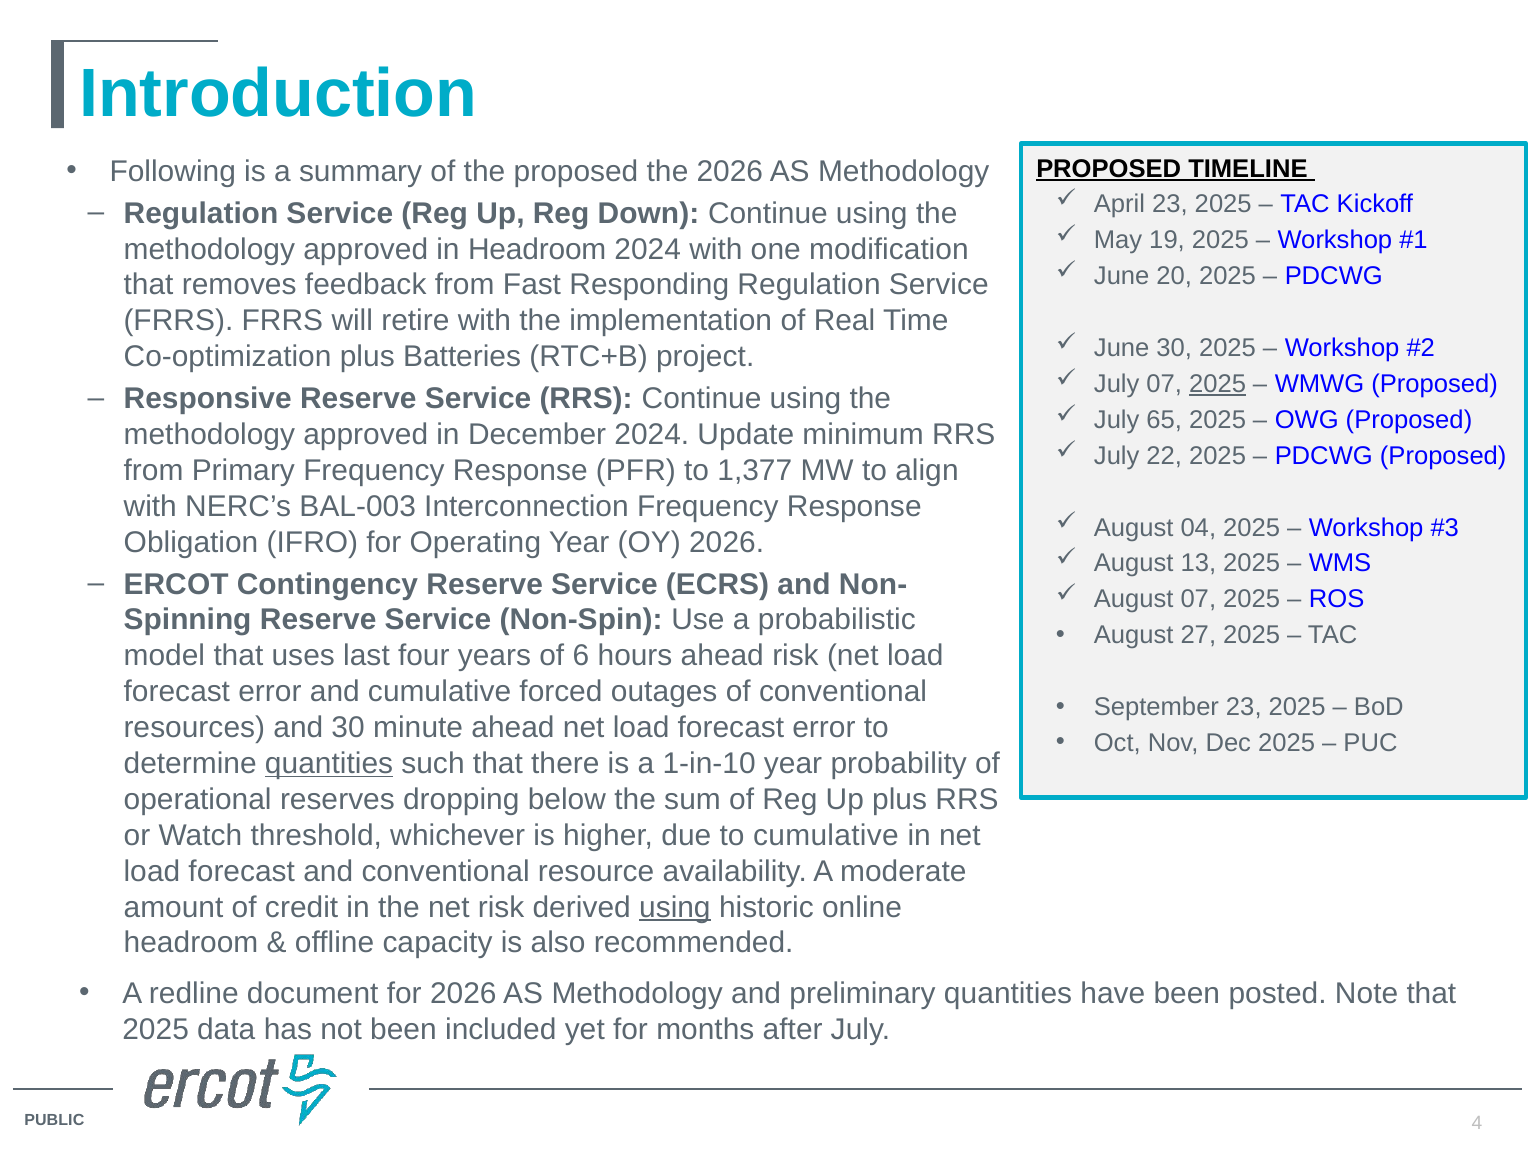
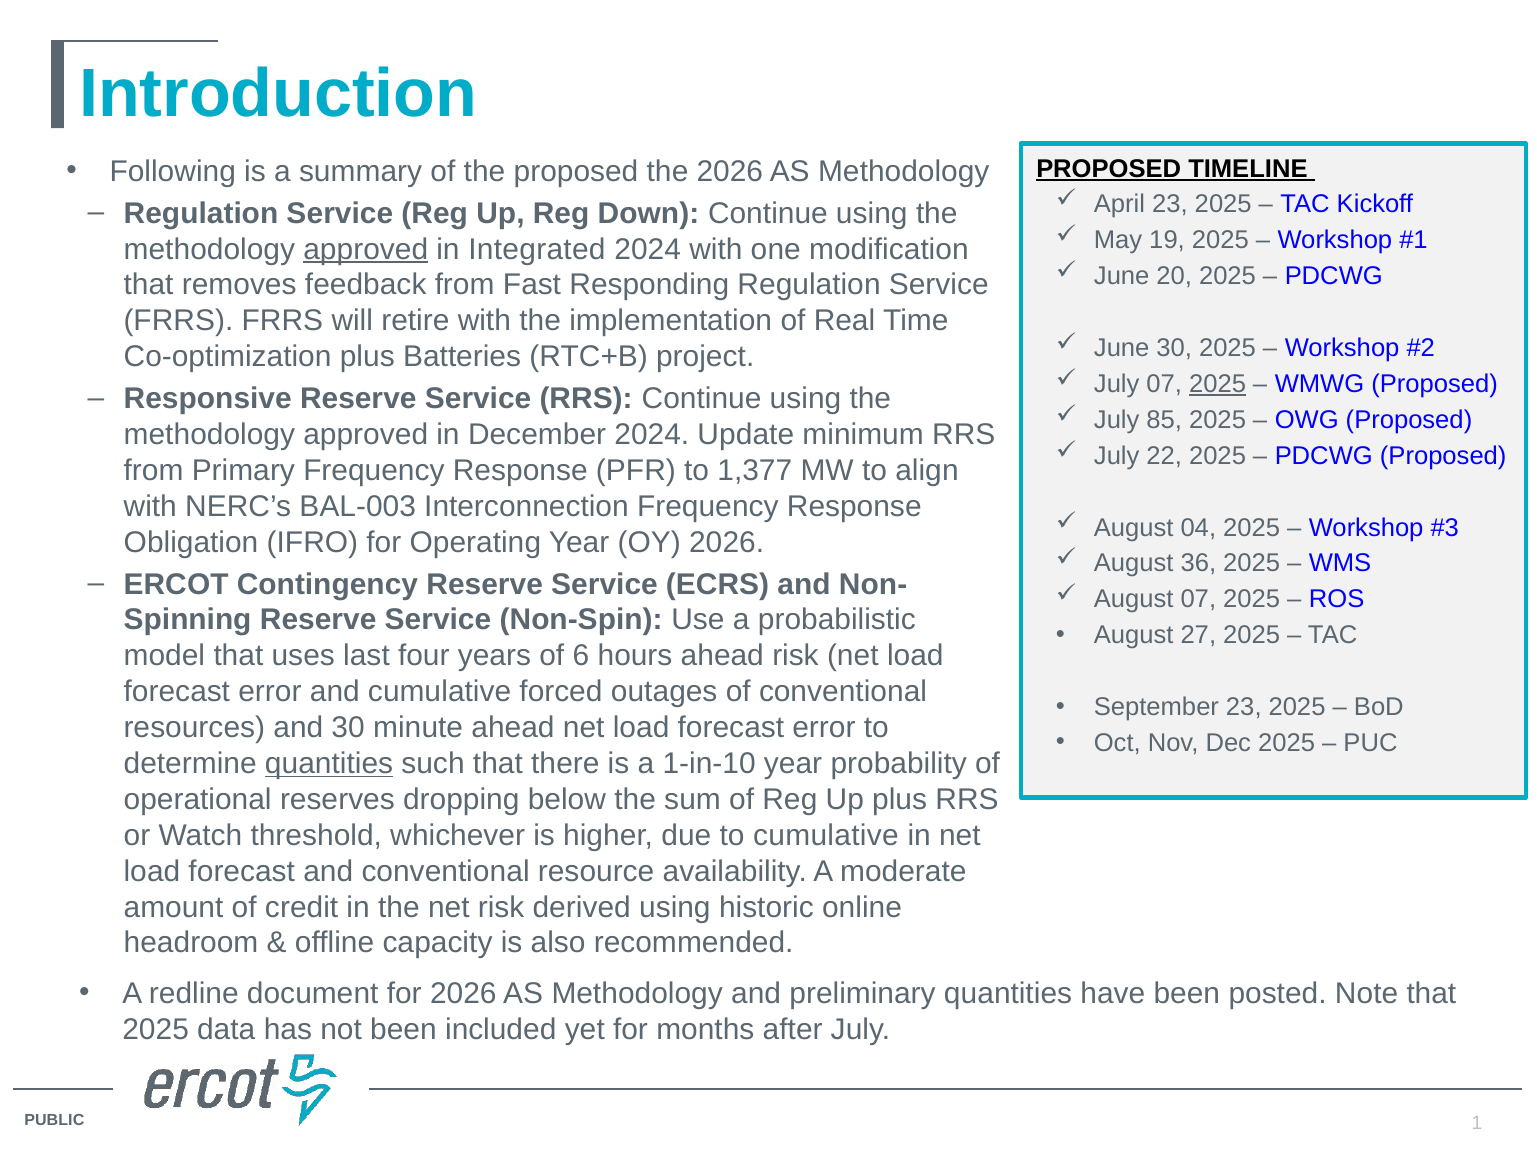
approved at (366, 249) underline: none -> present
in Headroom: Headroom -> Integrated
65: 65 -> 85
13: 13 -> 36
using at (675, 907) underline: present -> none
4: 4 -> 1
